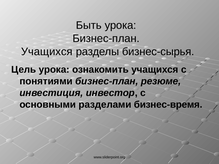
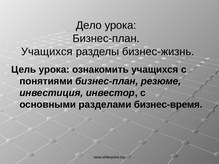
Быть: Быть -> Дело
бизнес-сырья: бизнес-сырья -> бизнес-жизнь
